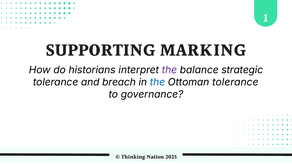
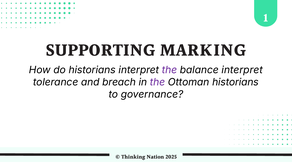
balance strategic: strategic -> interpret
the at (157, 82) colour: blue -> purple
Ottoman tolerance: tolerance -> historians
